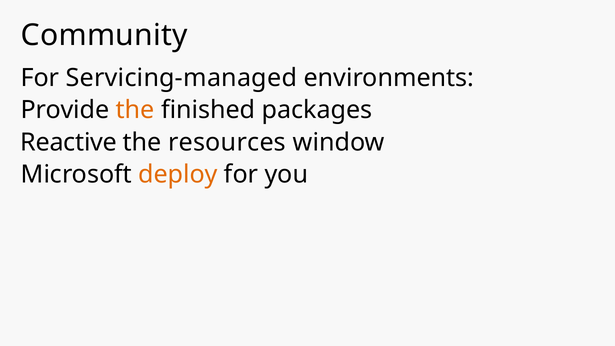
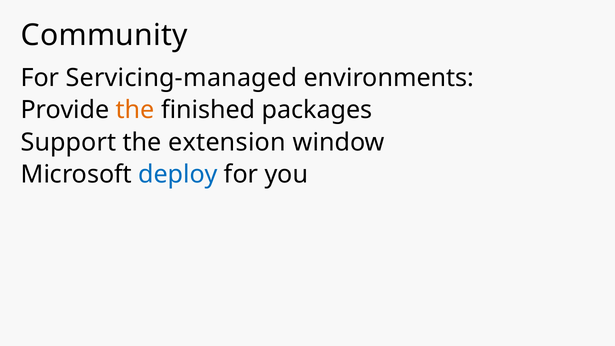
Reactive: Reactive -> Support
resources: resources -> extension
deploy colour: orange -> blue
